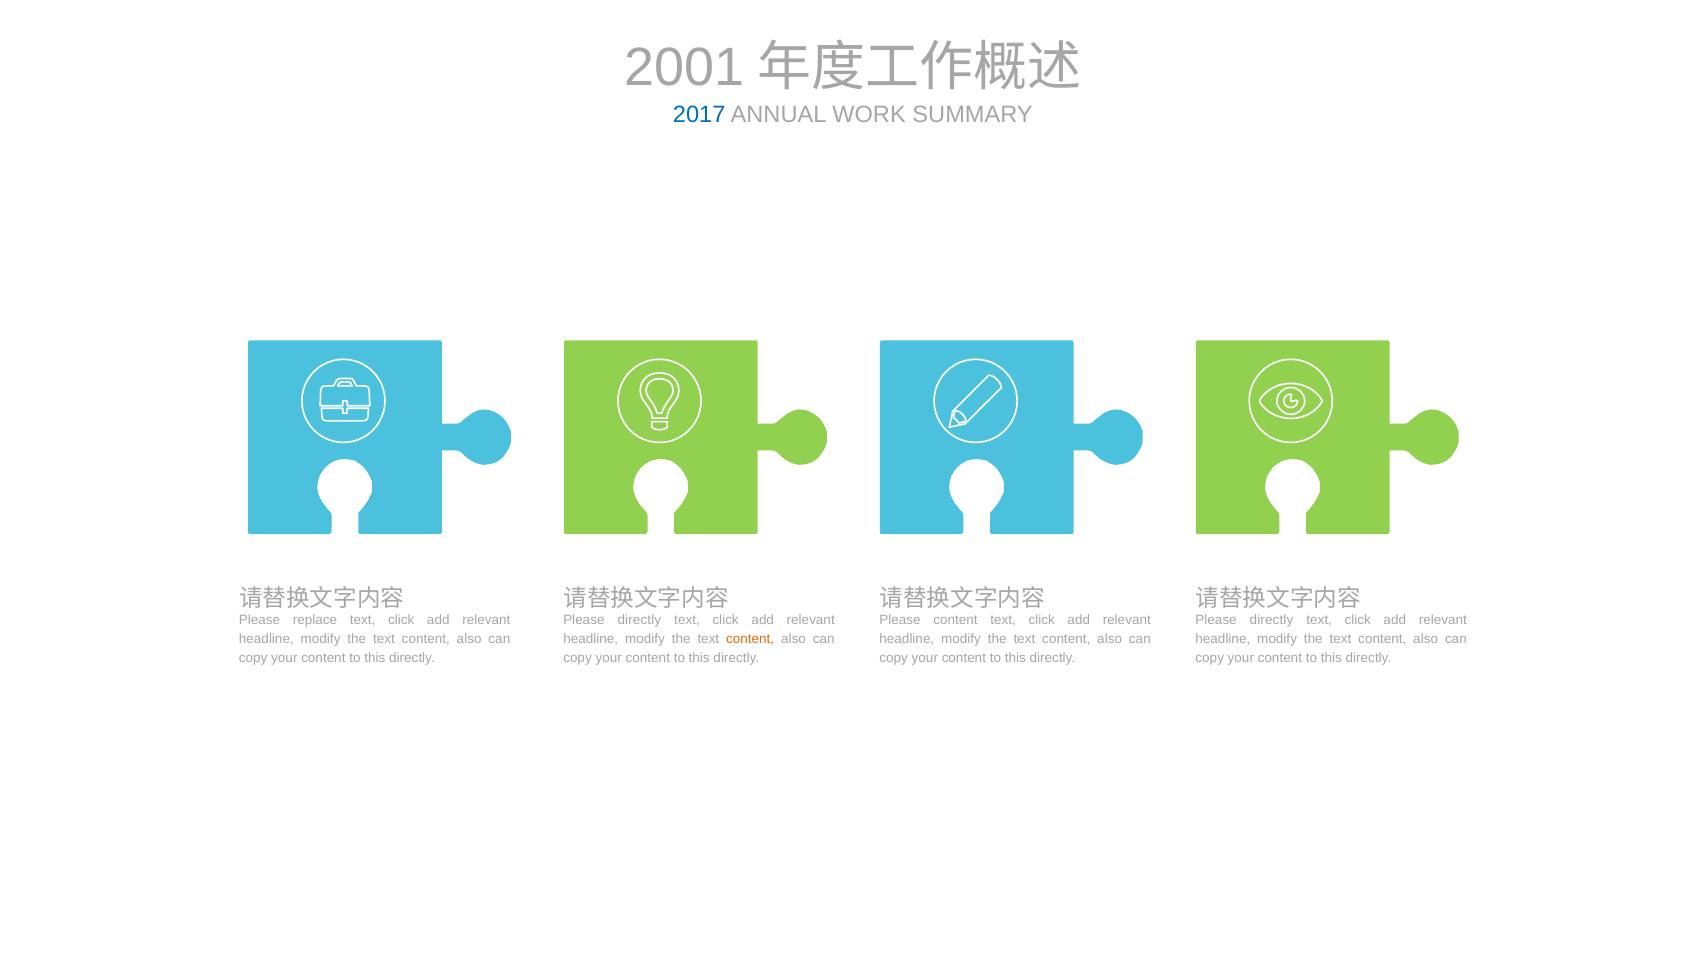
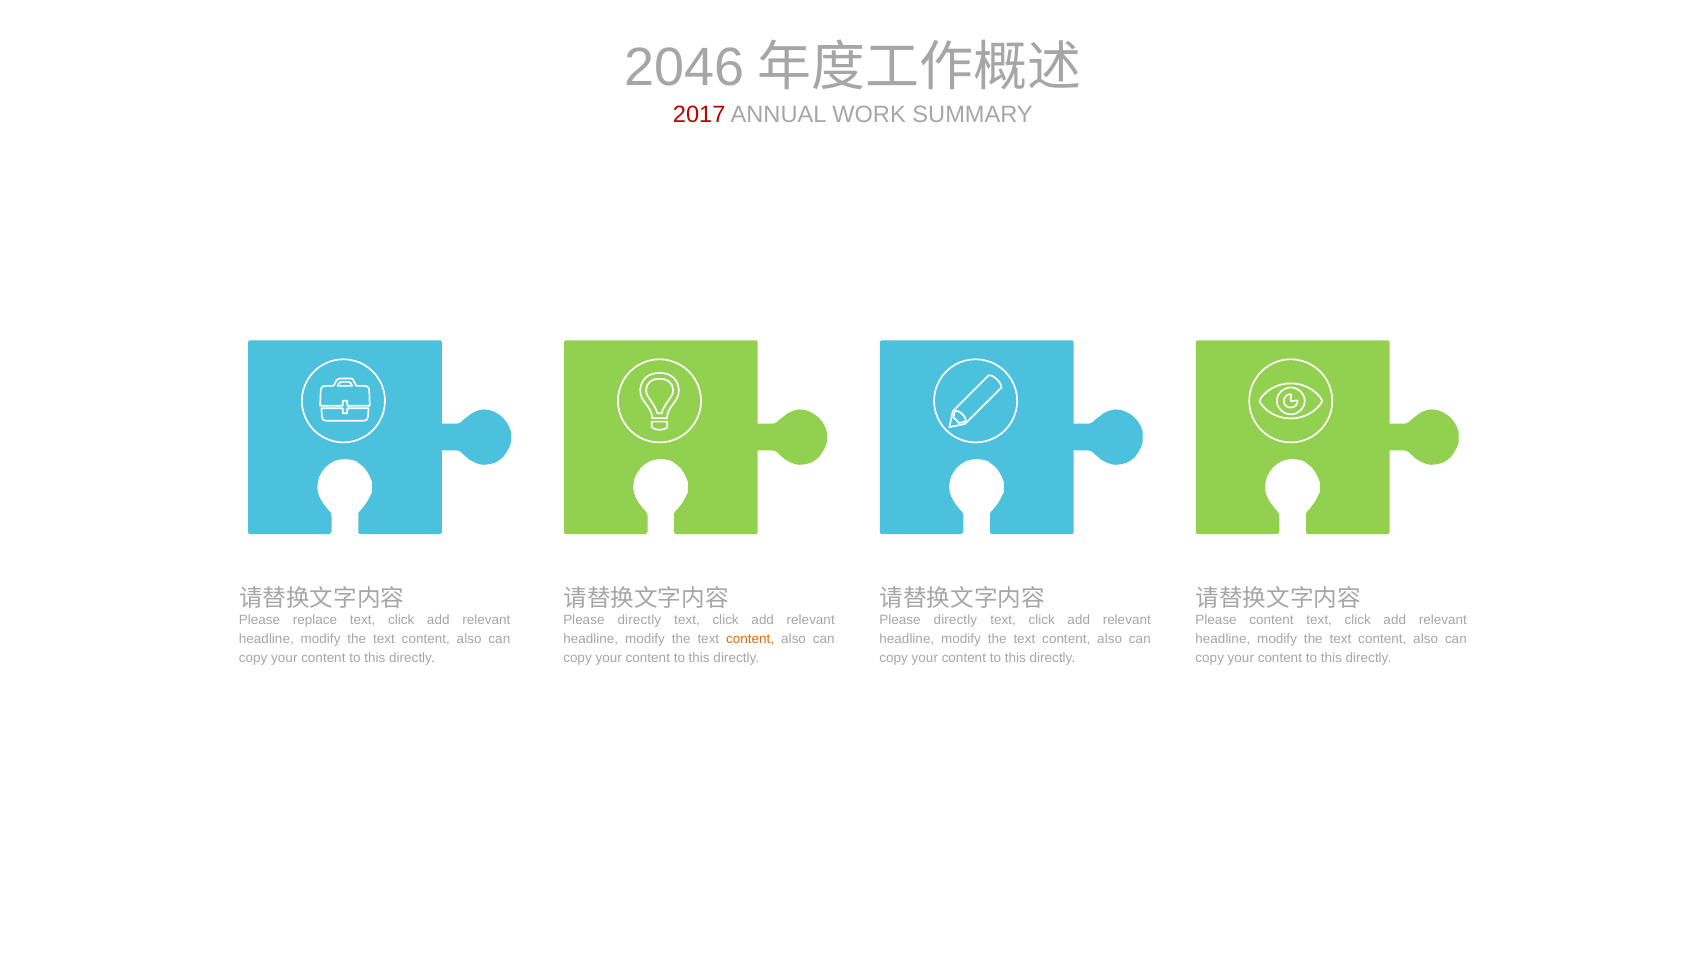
2001: 2001 -> 2046
2017 colour: blue -> red
content at (955, 619): content -> directly
directly at (1271, 619): directly -> content
